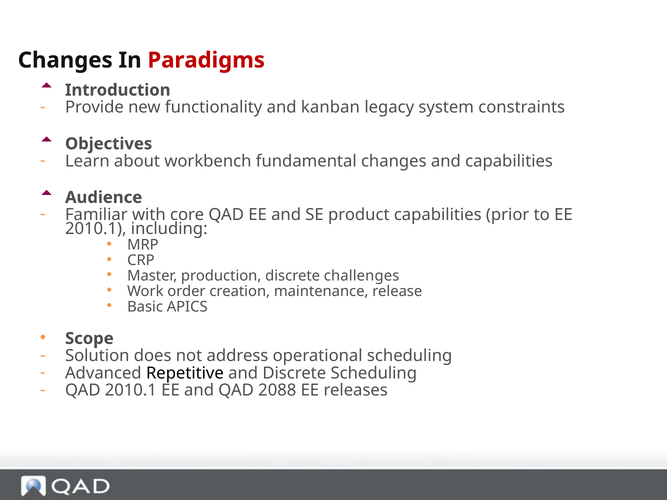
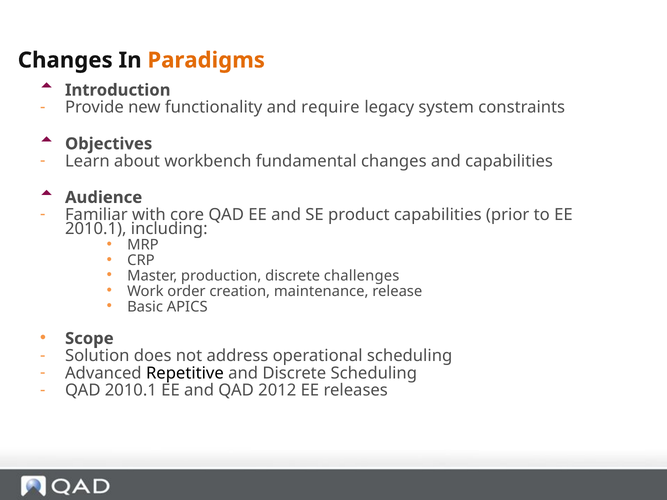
Paradigms colour: red -> orange
kanban: kanban -> require
2088: 2088 -> 2012
